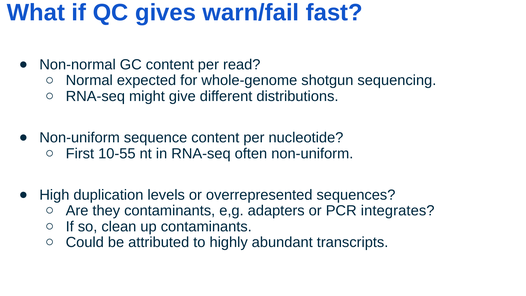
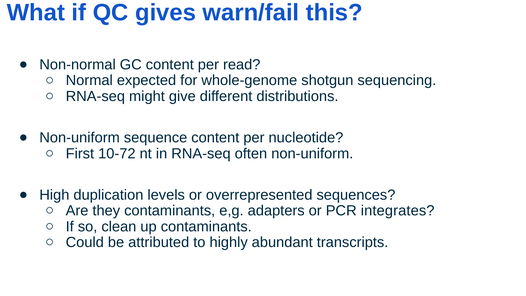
fast: fast -> this
10-55: 10-55 -> 10-72
